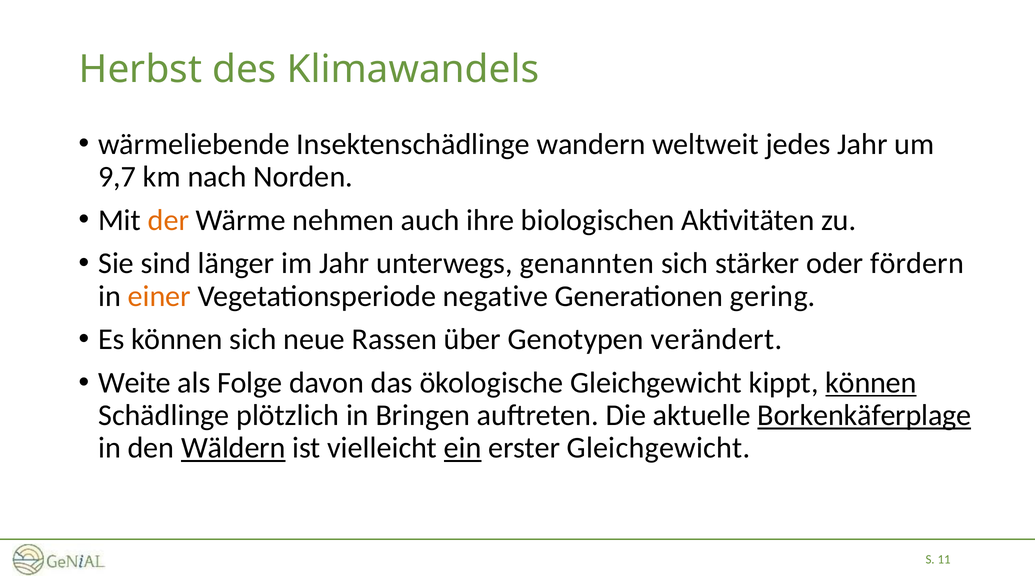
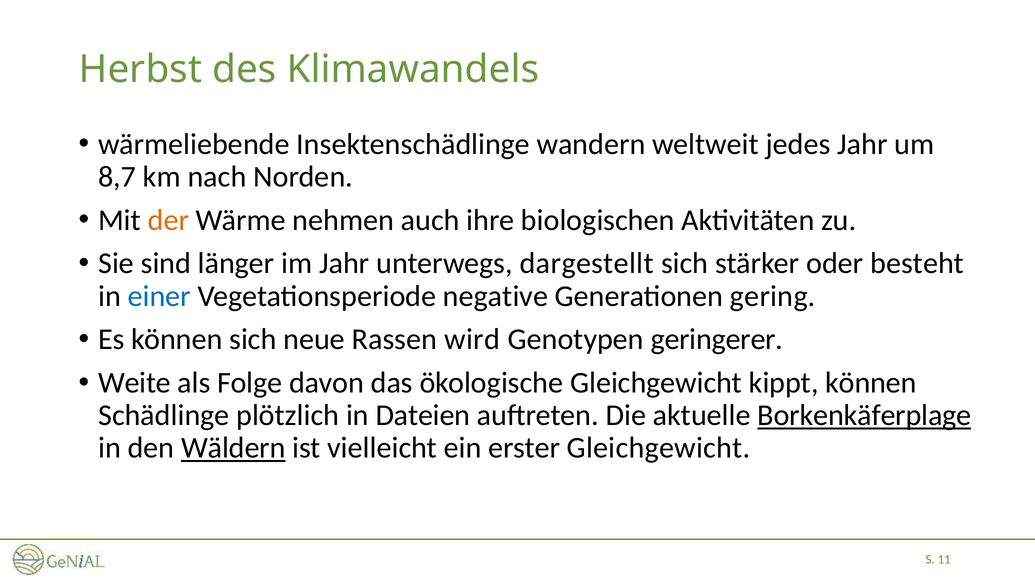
9,7: 9,7 -> 8,7
genannten: genannten -> dargestellt
fördern: fördern -> besteht
einer colour: orange -> blue
über: über -> wird
verändert: verändert -> geringerer
können at (871, 383) underline: present -> none
Bringen: Bringen -> Dateien
ein underline: present -> none
